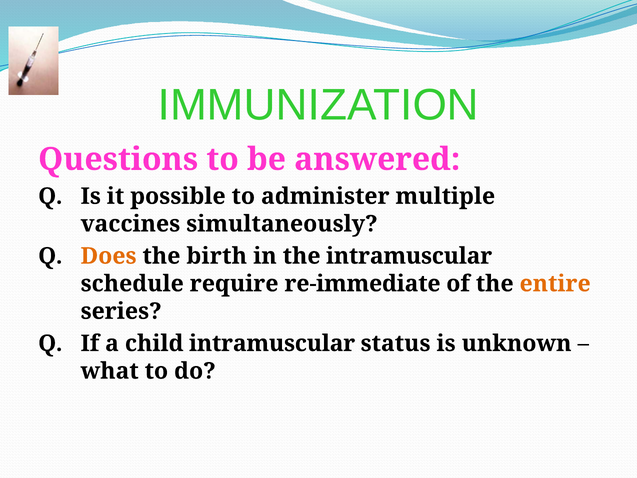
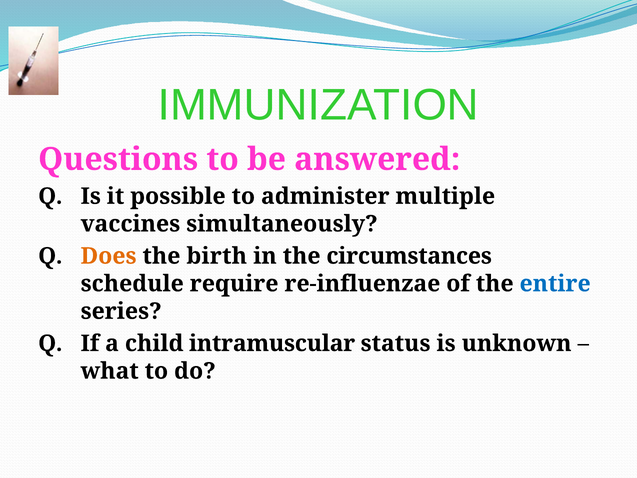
the intramuscular: intramuscular -> circumstances
re-immediate: re-immediate -> re-influenzae
entire colour: orange -> blue
